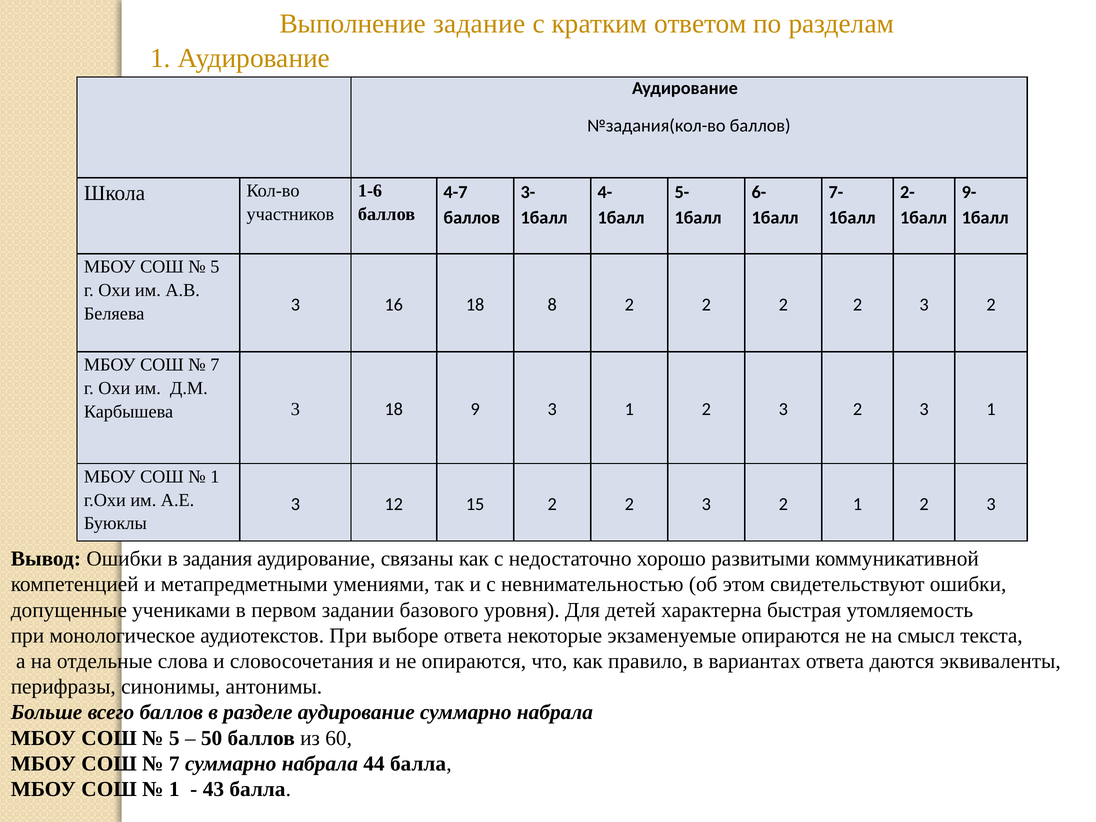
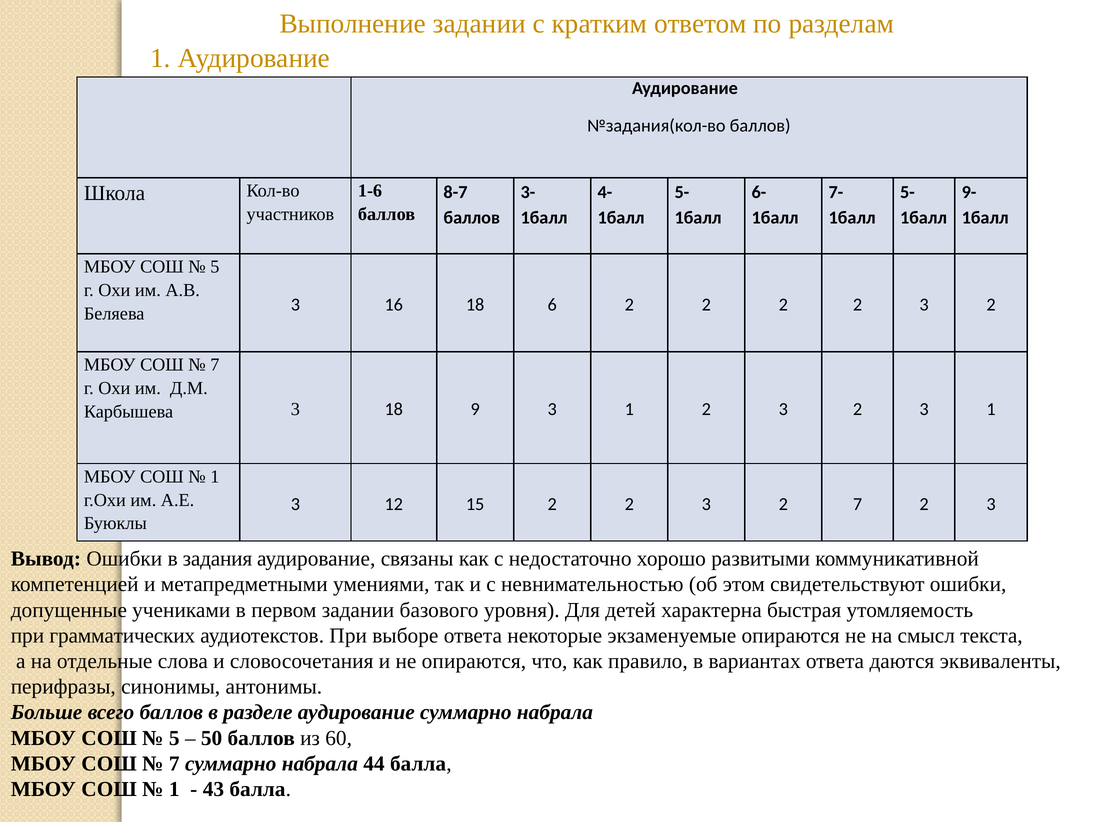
Выполнение задание: задание -> задании
4-7: 4-7 -> 8-7
2- at (907, 192): 2- -> 5-
8: 8 -> 6
2 1: 1 -> 7
монологическое: монологическое -> грамматических
